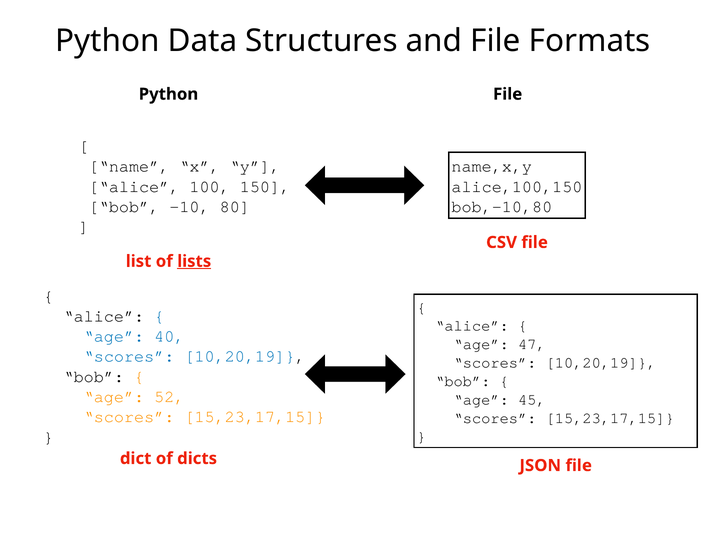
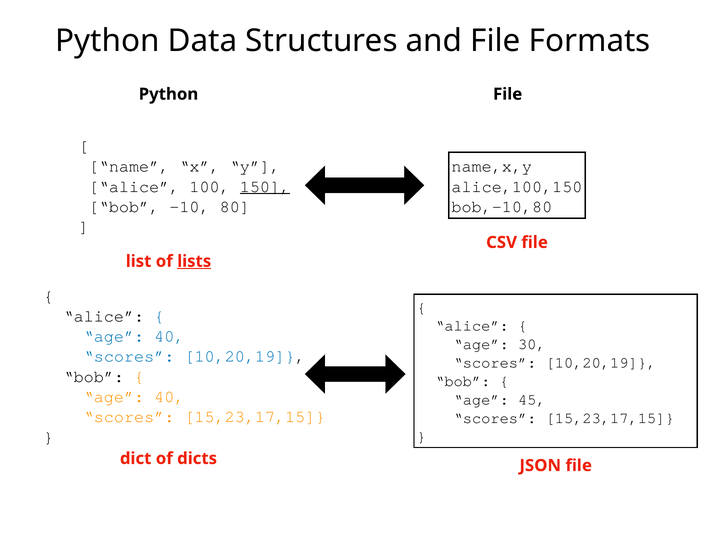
150 underline: none -> present
47: 47 -> 30
52 at (169, 397): 52 -> 40
